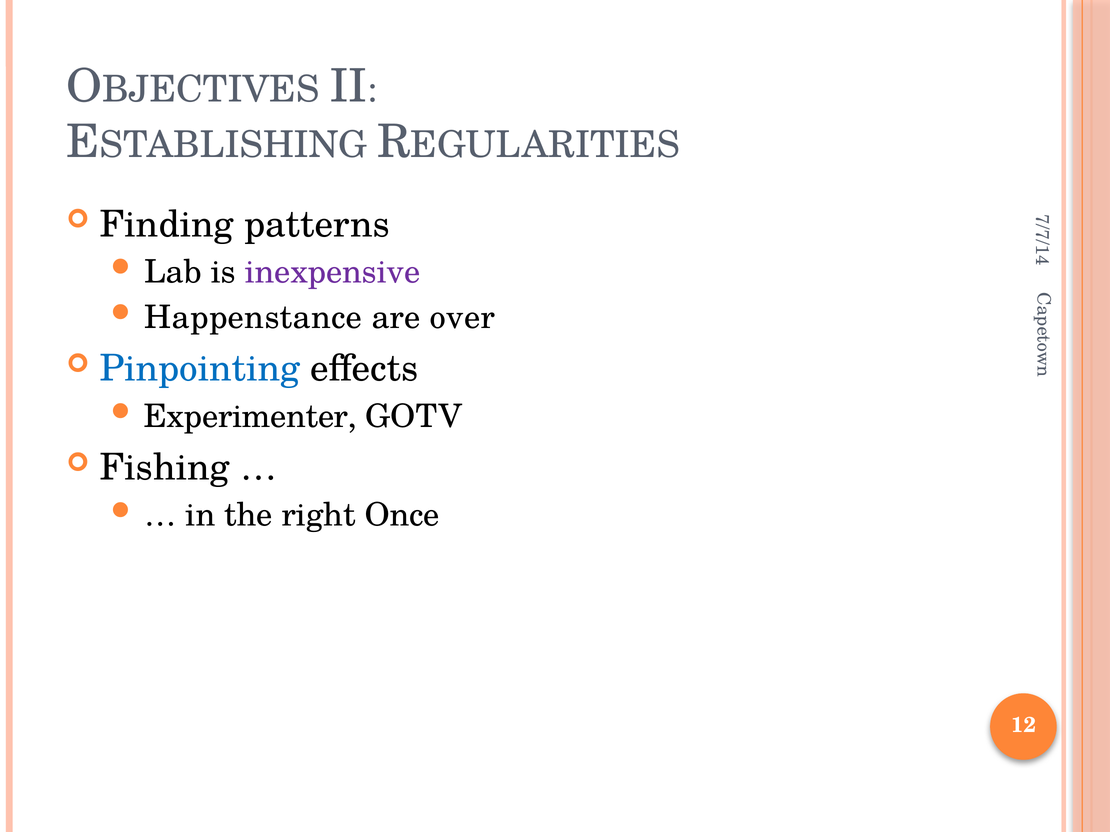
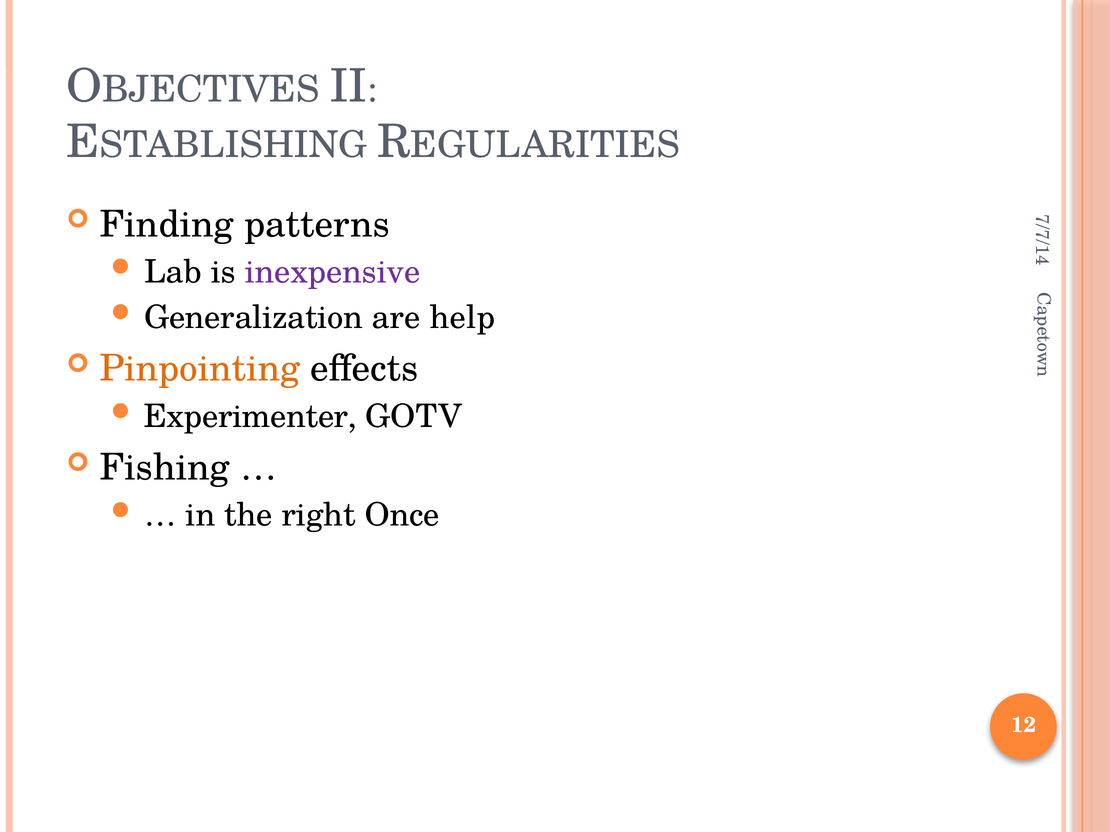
Happenstance: Happenstance -> Generalization
over: over -> help
Pinpointing colour: blue -> orange
